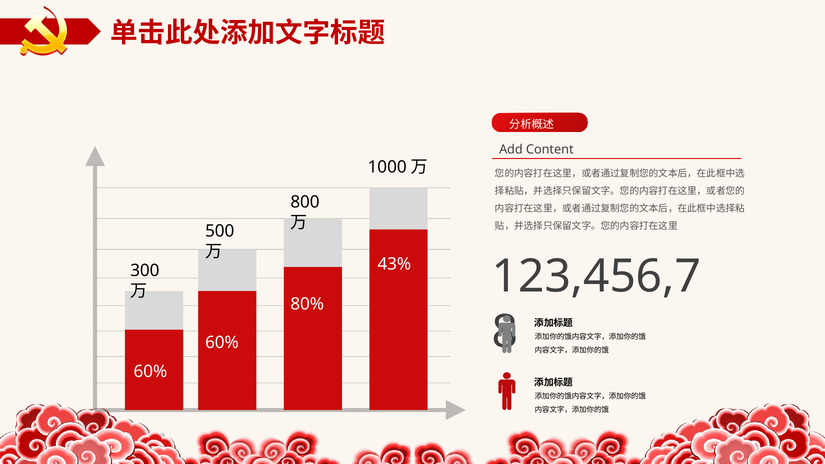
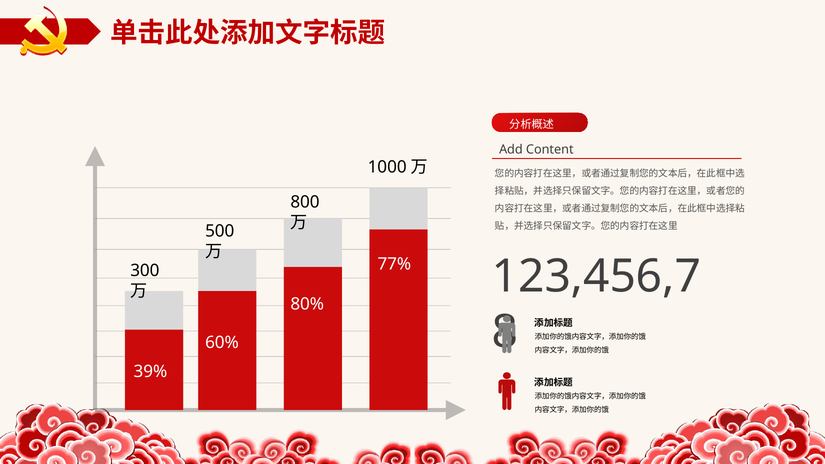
43%: 43% -> 77%
60% at (150, 372): 60% -> 39%
